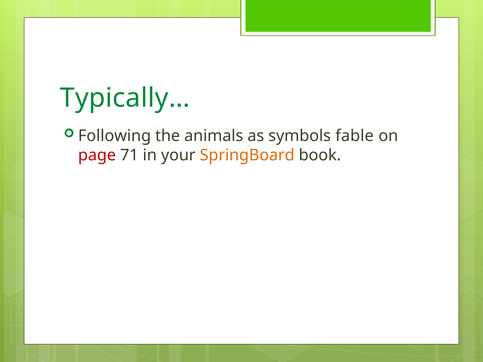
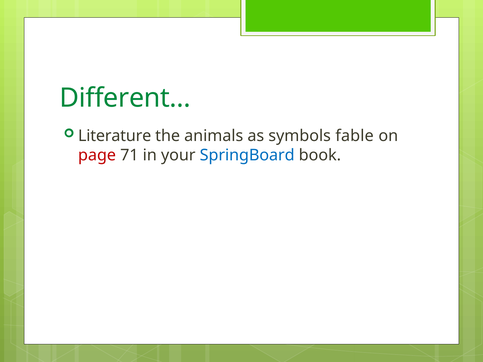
Typically…: Typically… -> Different…
Following: Following -> Literature
SpringBoard colour: orange -> blue
